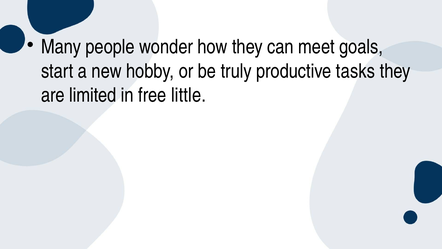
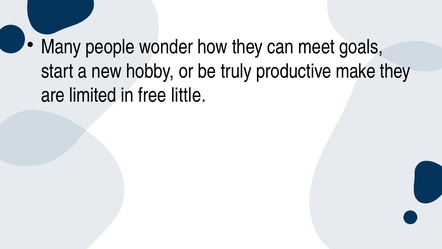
tasks: tasks -> make
